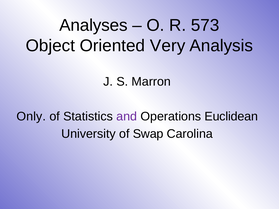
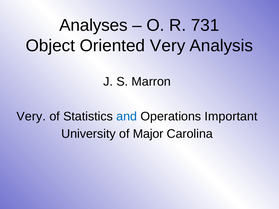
573: 573 -> 731
Only at (31, 117): Only -> Very
and colour: purple -> blue
Euclidean: Euclidean -> Important
Swap: Swap -> Major
